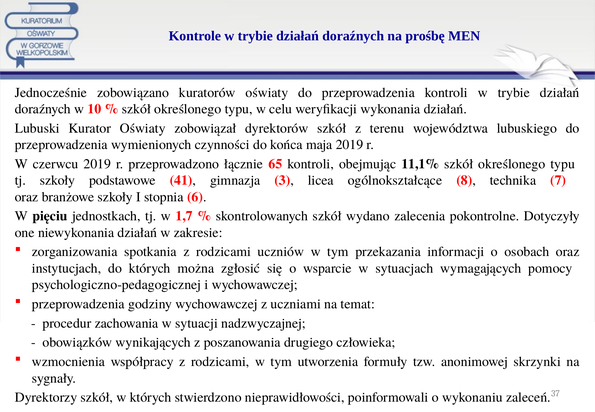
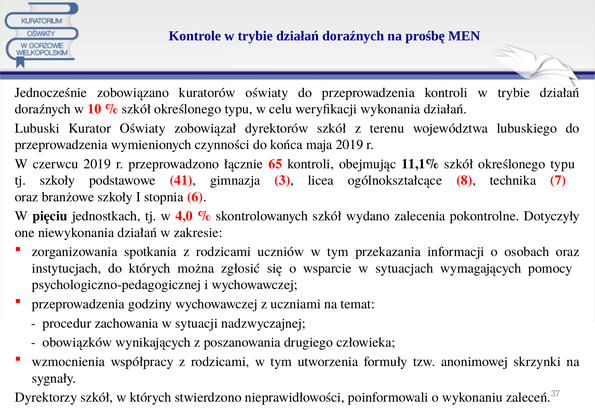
1,7: 1,7 -> 4,0
